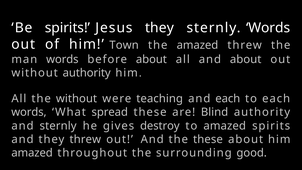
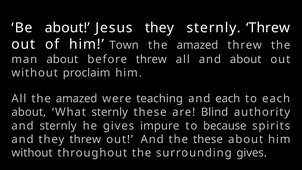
Be spirits: spirits -> about
sternly Words: Words -> Threw
man words: words -> about
before about: about -> threw
without authority: authority -> proclaim
All the without: without -> amazed
words at (29, 112): words -> about
What spread: spread -> sternly
destroy: destroy -> impure
to amazed: amazed -> because
amazed at (32, 153): amazed -> without
surrounding good: good -> gives
